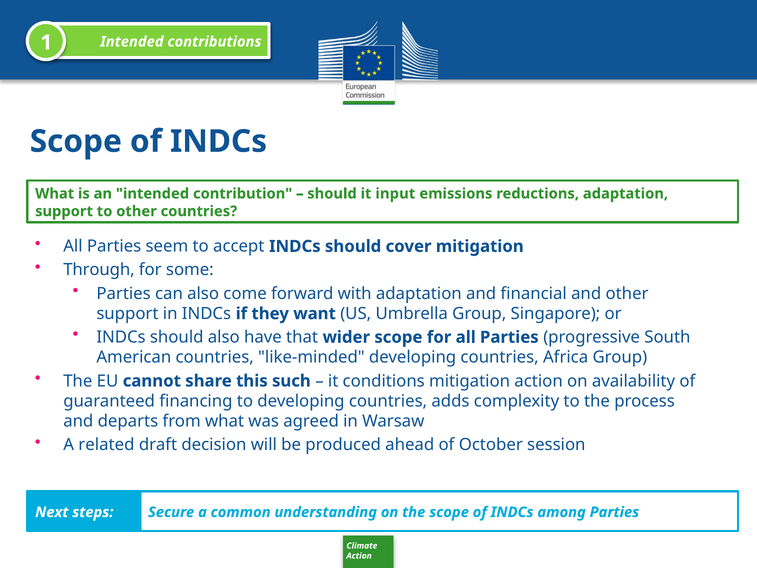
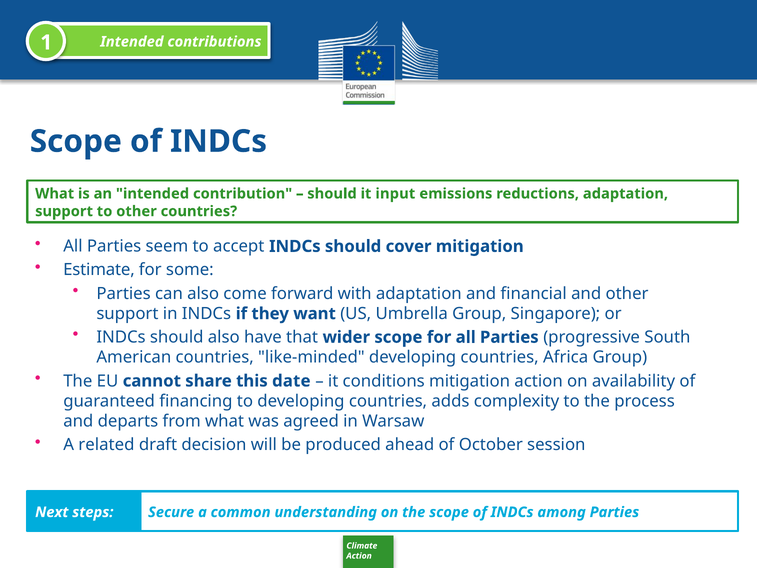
Through: Through -> Estimate
such: such -> date
